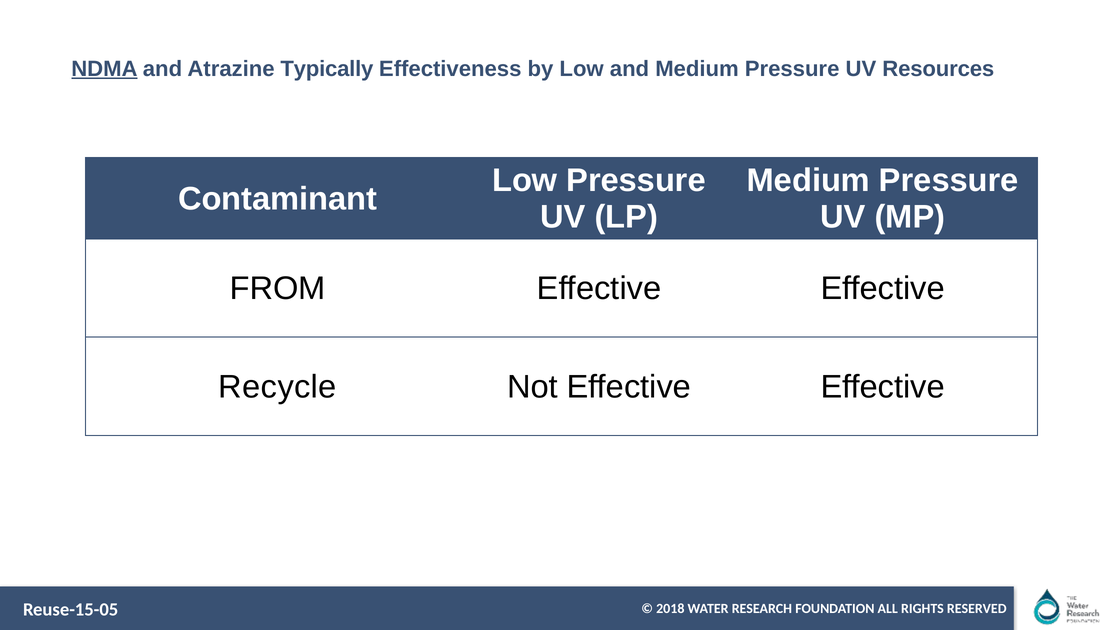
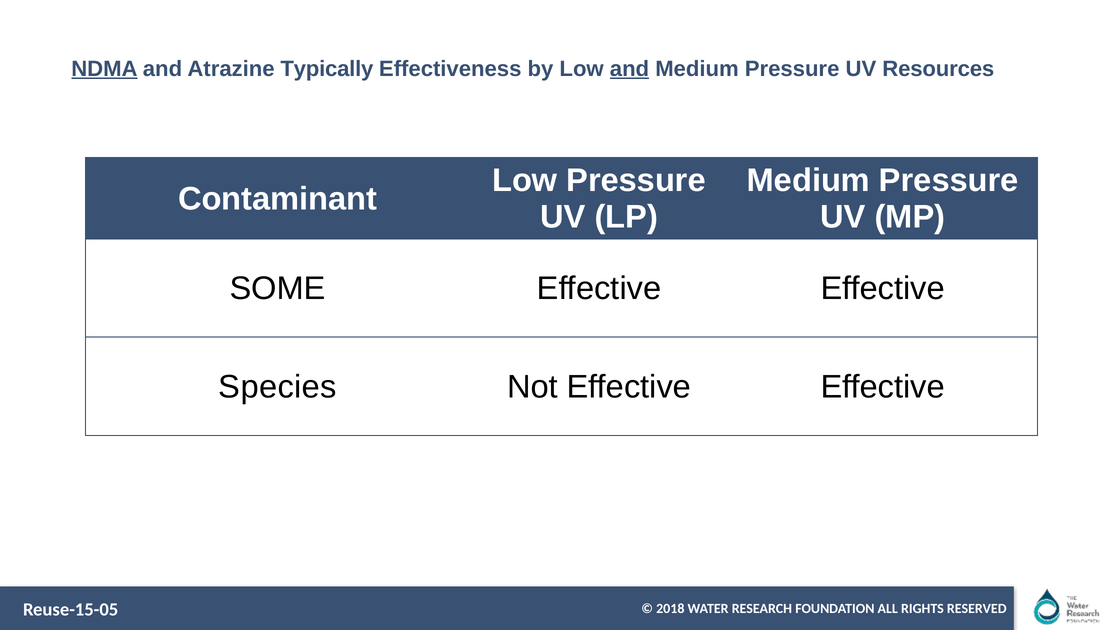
and at (629, 69) underline: none -> present
FROM: FROM -> SOME
Recycle: Recycle -> Species
